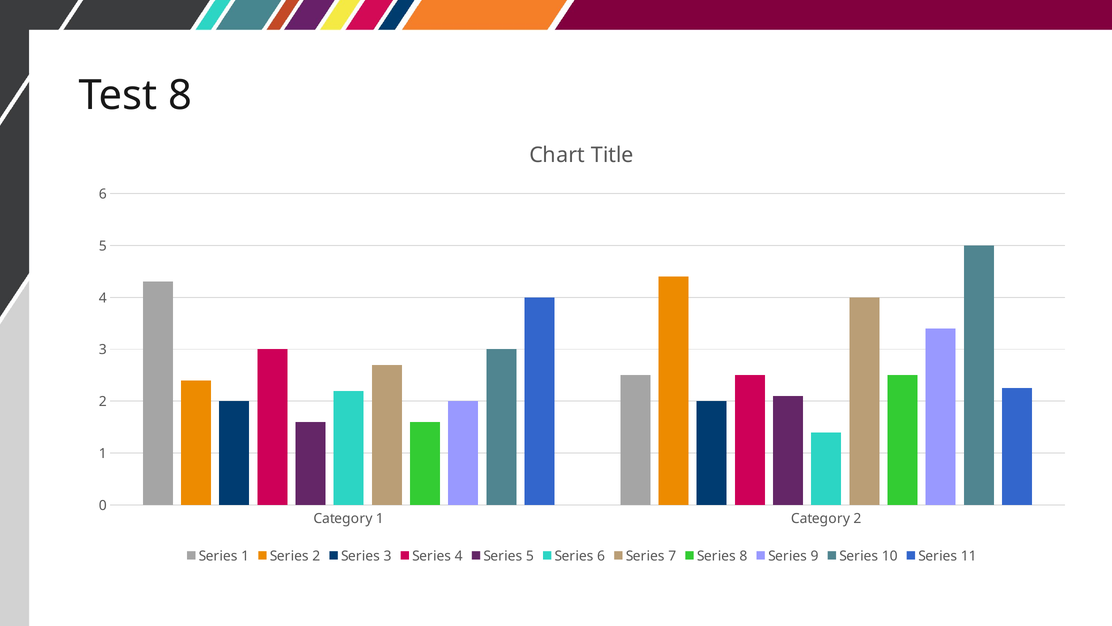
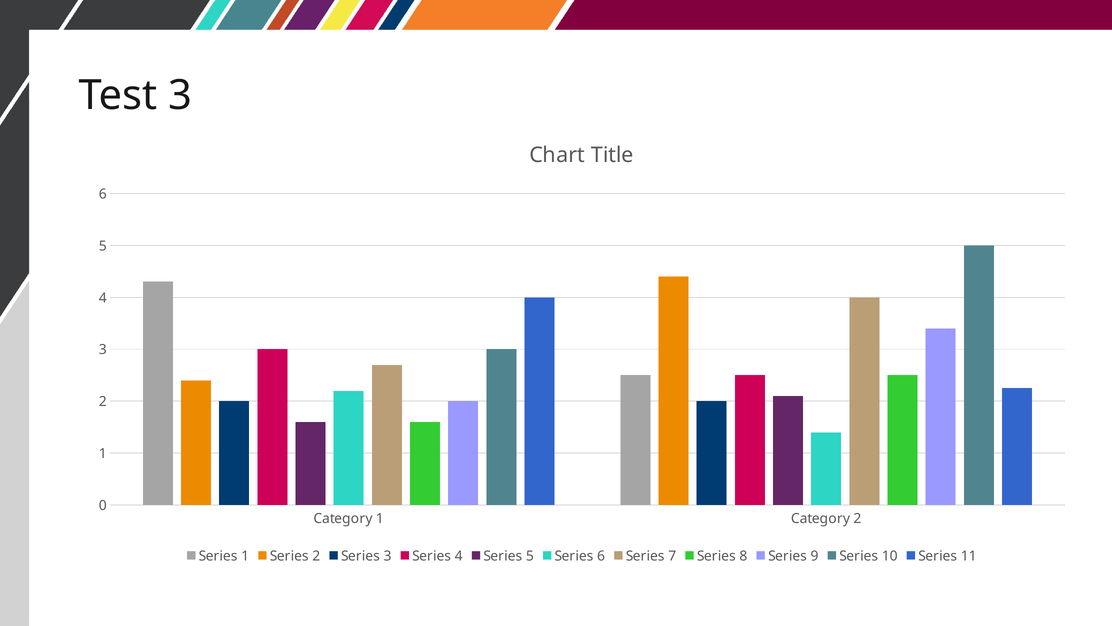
Test 8: 8 -> 3
